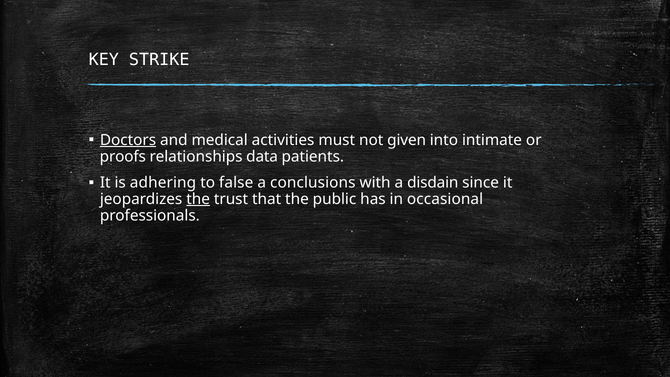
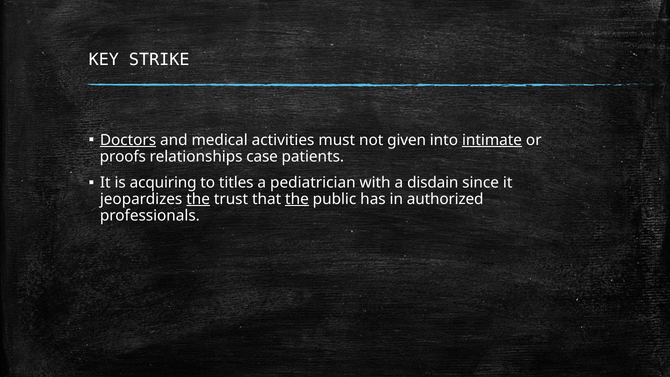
intimate underline: none -> present
data: data -> case
adhering: adhering -> acquiring
false: false -> titles
conclusions: conclusions -> pediatrician
the at (297, 199) underline: none -> present
occasional: occasional -> authorized
